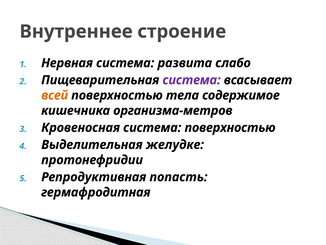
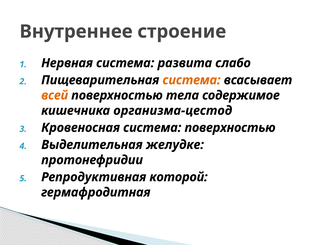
система at (192, 80) colour: purple -> orange
организма-метров: организма-метров -> организма-цестод
попасть: попасть -> которой
